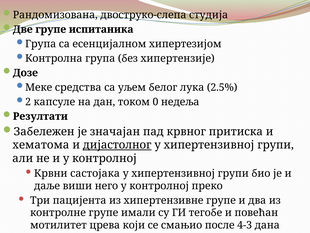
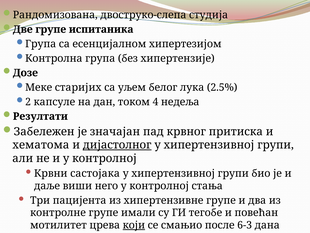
средства: средства -> старијих
0: 0 -> 4
преко: преко -> стања
који underline: none -> present
4-3: 4-3 -> 6-3
